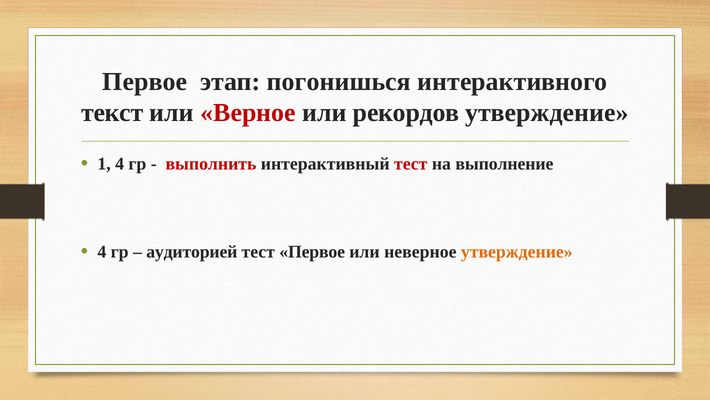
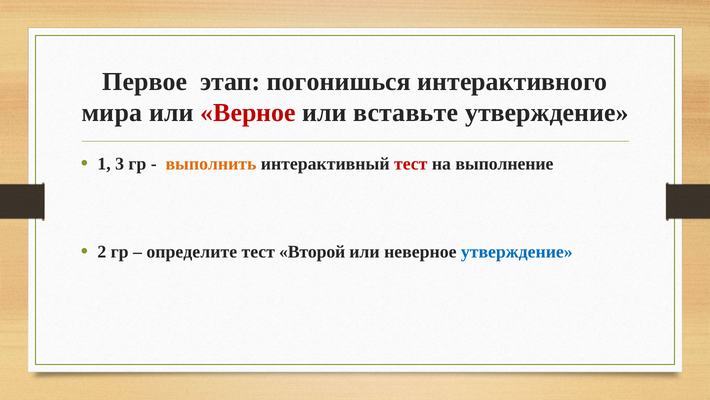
текст: текст -> мира
рекордов: рекордов -> вставьте
1 4: 4 -> 3
выполнить colour: red -> orange
4 at (102, 251): 4 -> 2
аудиторией: аудиторией -> определите
тест Первое: Первое -> Второй
утверждение at (517, 251) colour: orange -> blue
